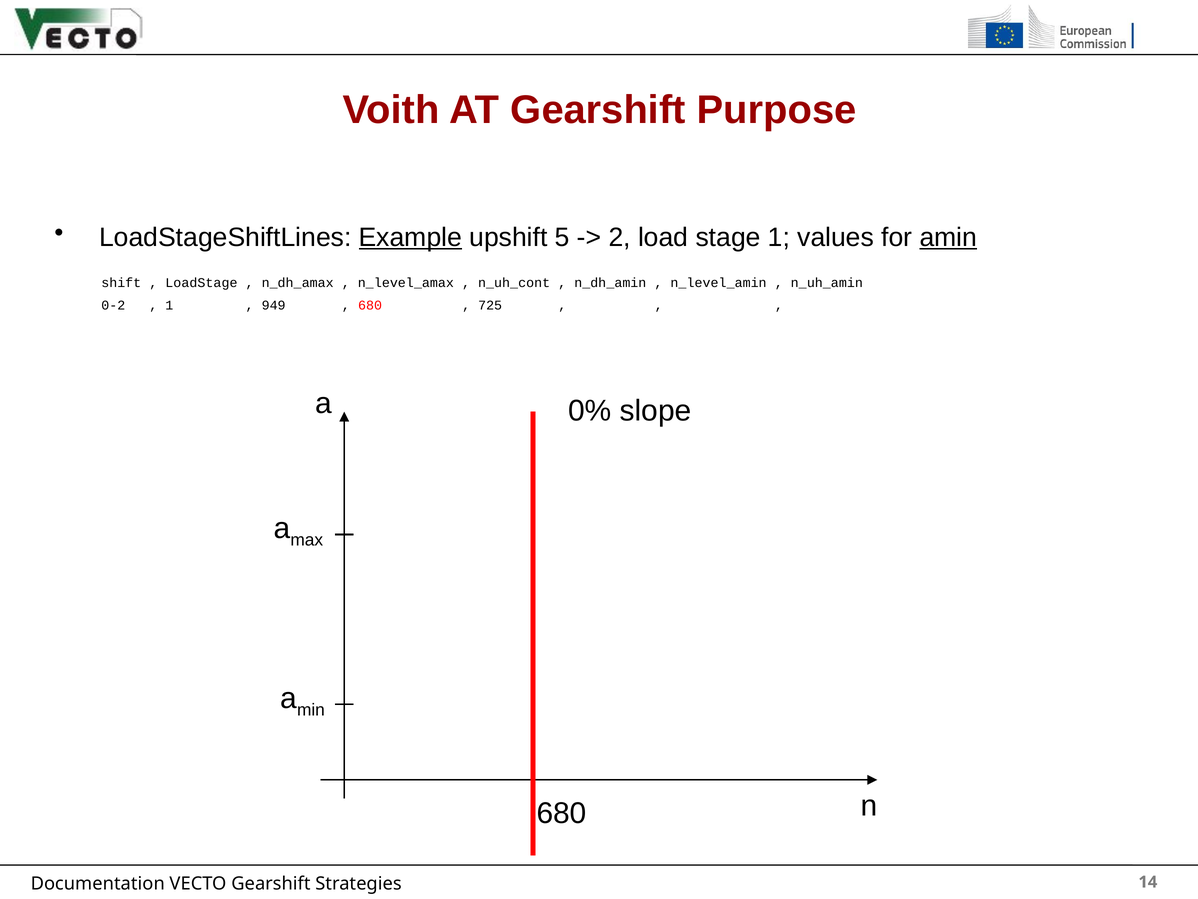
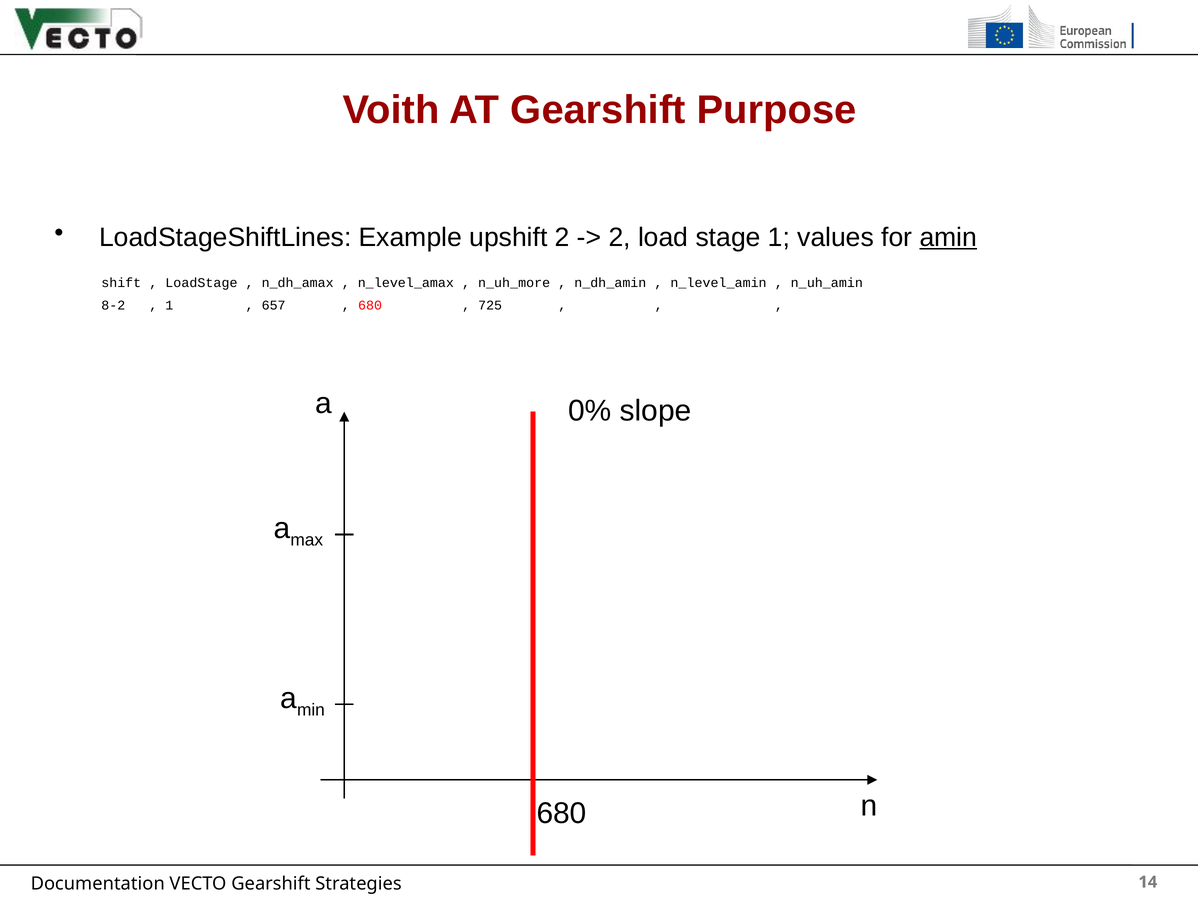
Example underline: present -> none
upshift 5: 5 -> 2
n_uh_cont: n_uh_cont -> n_uh_more
0-2: 0-2 -> 8-2
949: 949 -> 657
